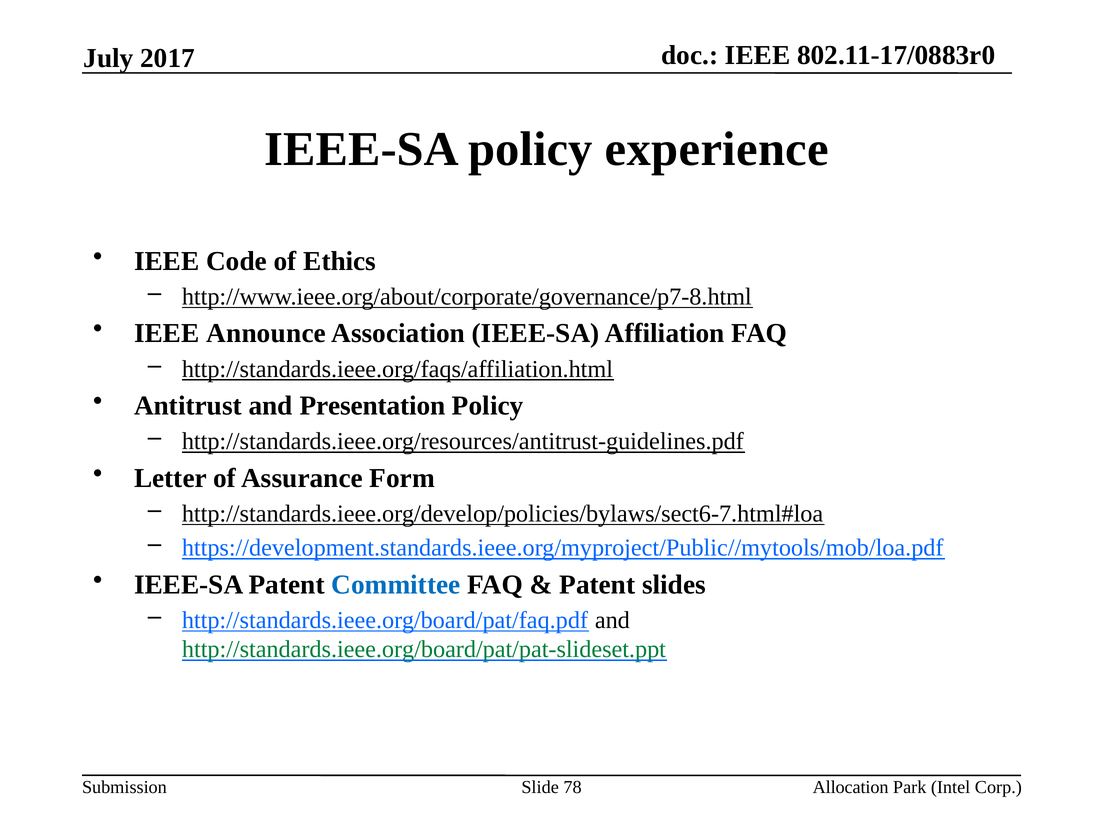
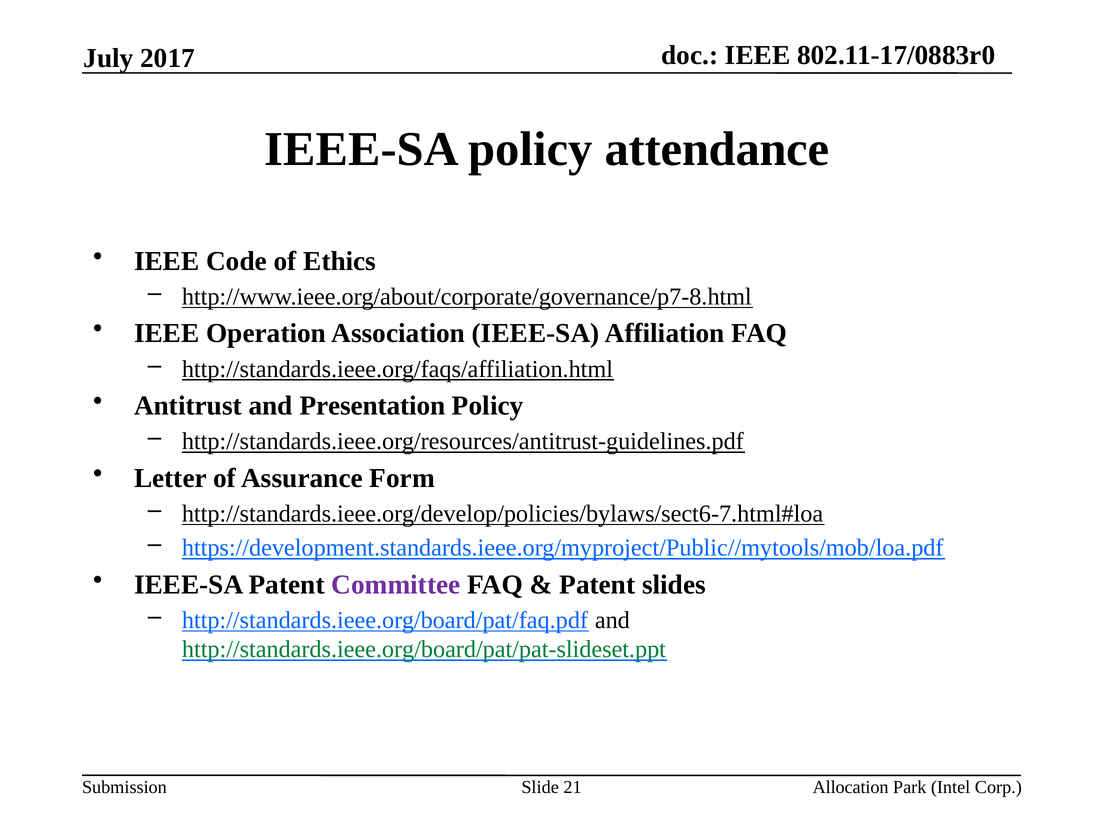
experience: experience -> attendance
Announce: Announce -> Operation
Committee colour: blue -> purple
78: 78 -> 21
